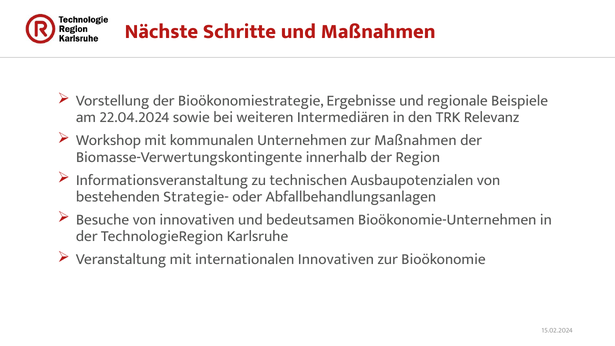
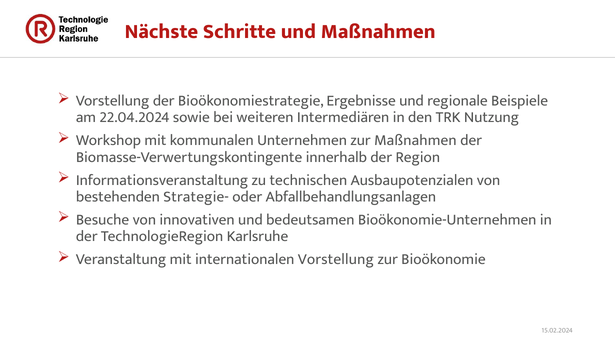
Relevanz: Relevanz -> Nutzung
internationalen Innovativen: Innovativen -> Vorstellung
